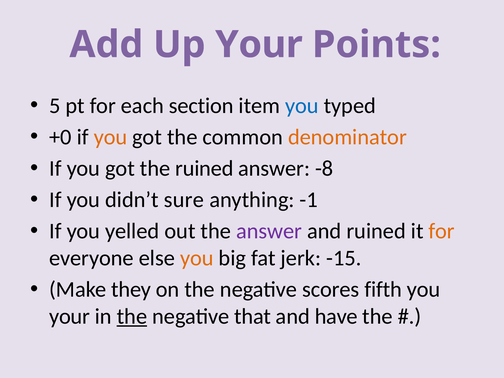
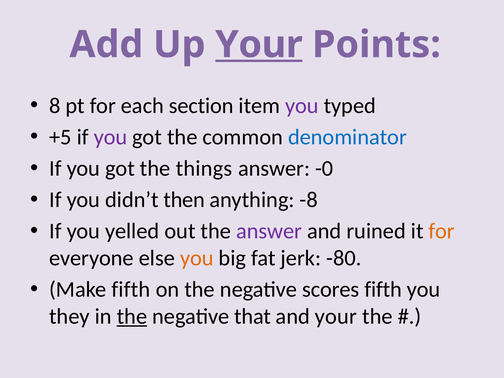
Your at (259, 45) underline: none -> present
5: 5 -> 8
you at (302, 106) colour: blue -> purple
+0: +0 -> +5
you at (110, 137) colour: orange -> purple
denominator colour: orange -> blue
the ruined: ruined -> things
-8: -8 -> -0
sure: sure -> then
-1: -1 -> -8
-15: -15 -> -80
Make they: they -> fifth
your at (70, 316): your -> they
and have: have -> your
